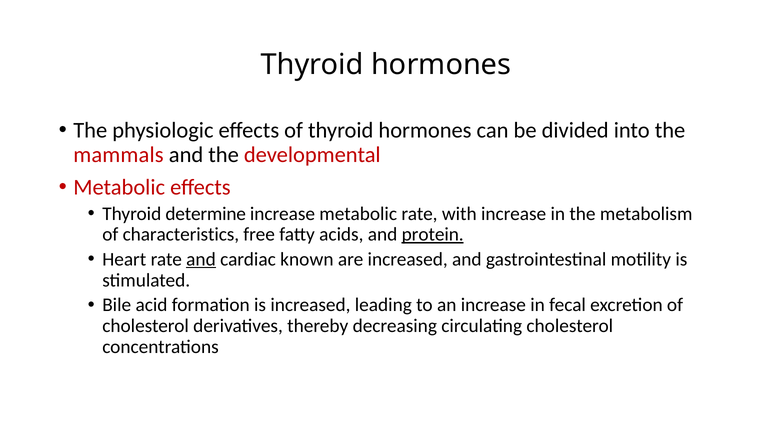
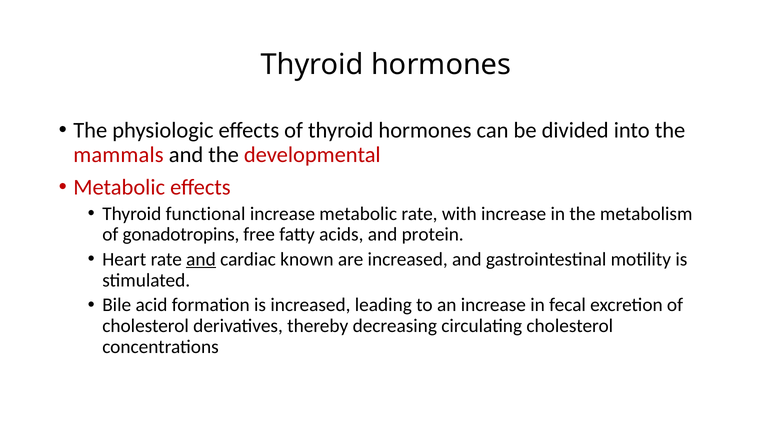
determine: determine -> functional
characteristics: characteristics -> gonadotropins
protein underline: present -> none
